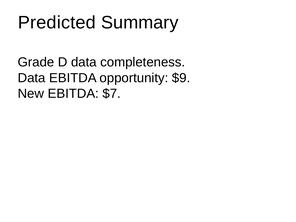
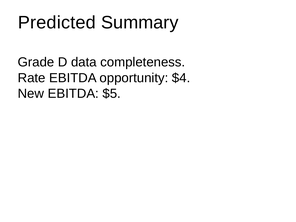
Data at (32, 78): Data -> Rate
$9: $9 -> $4
$7: $7 -> $5
